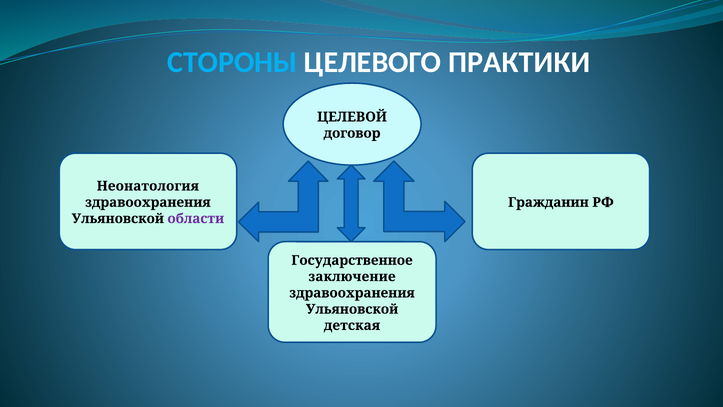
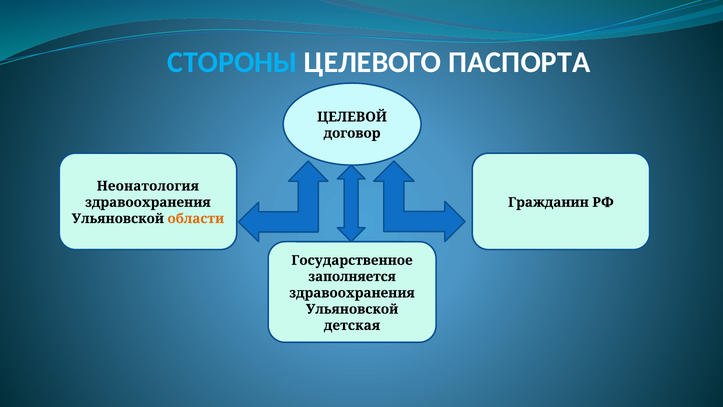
ПРАКТИКИ: ПРАКТИКИ -> ПАСПОРТА
области colour: purple -> orange
заключение: заключение -> заполняется
